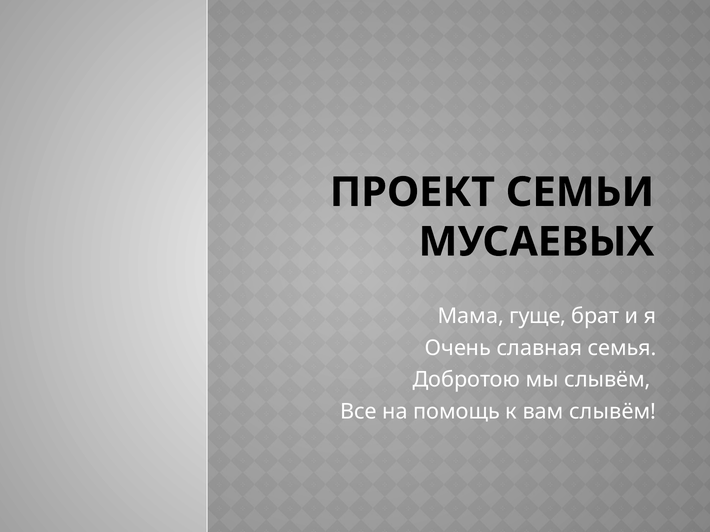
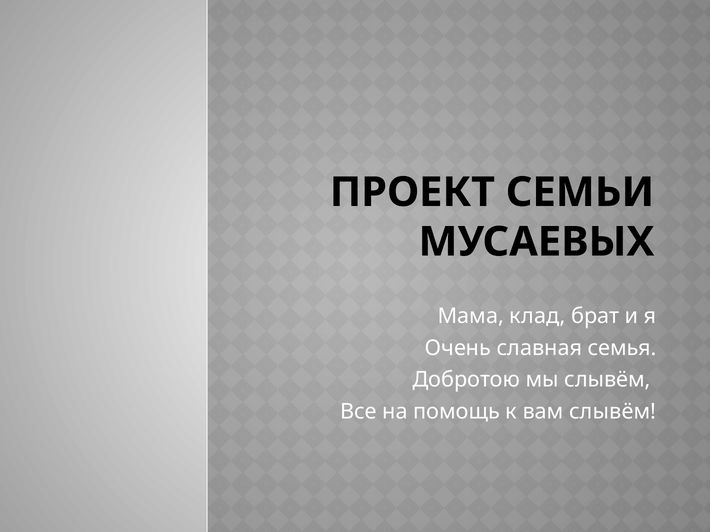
гуще: гуще -> клад
